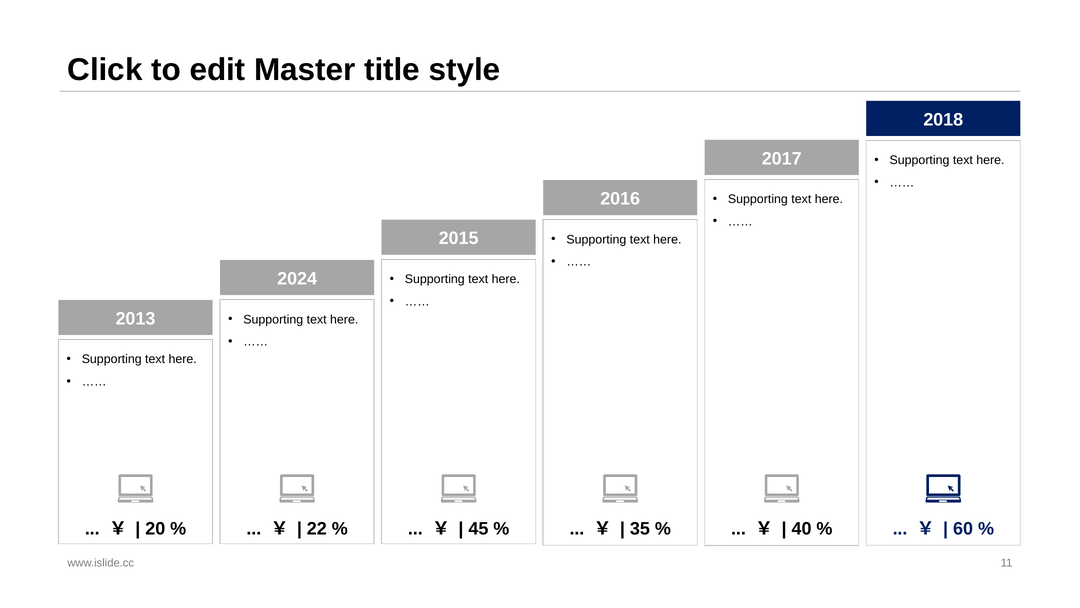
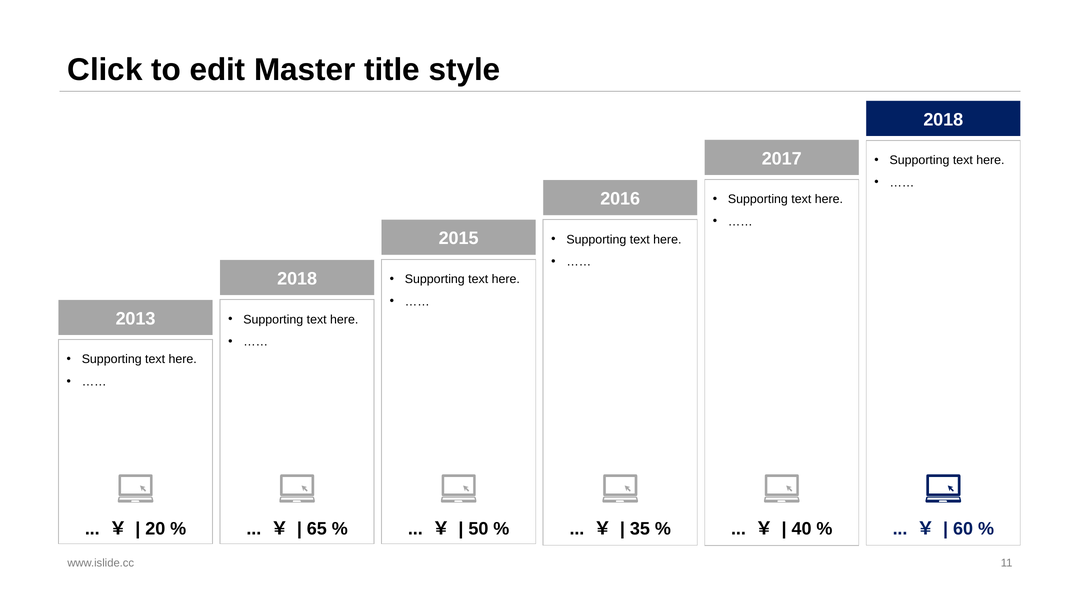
2024 at (297, 279): 2024 -> 2018
22: 22 -> 65
45: 45 -> 50
